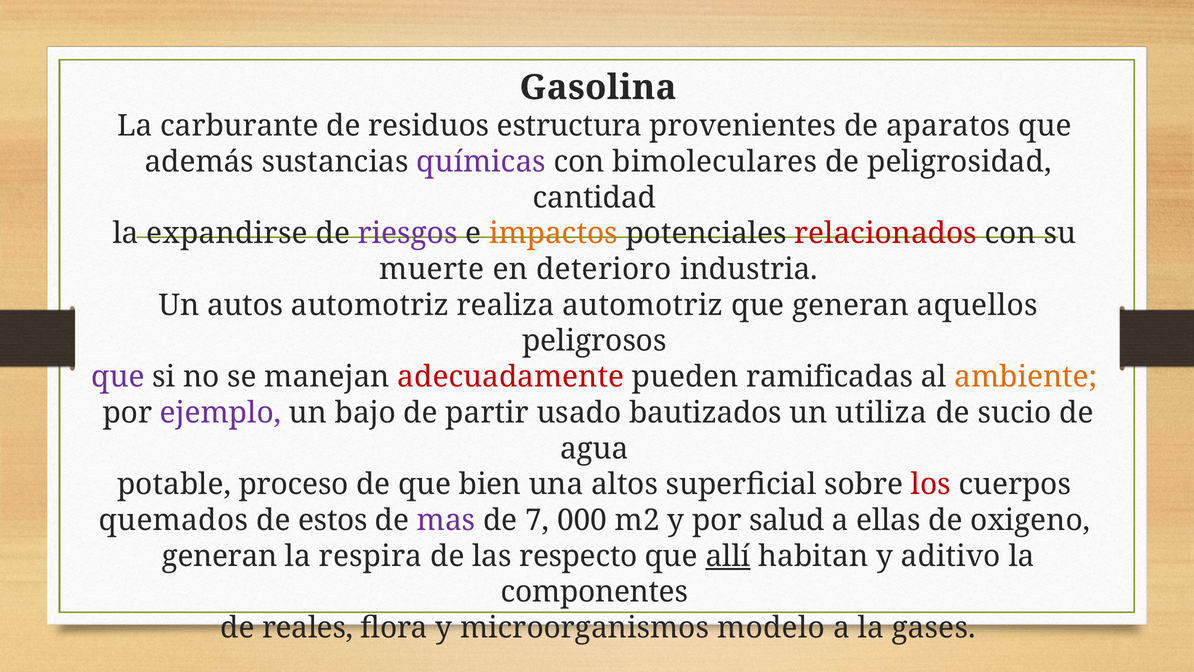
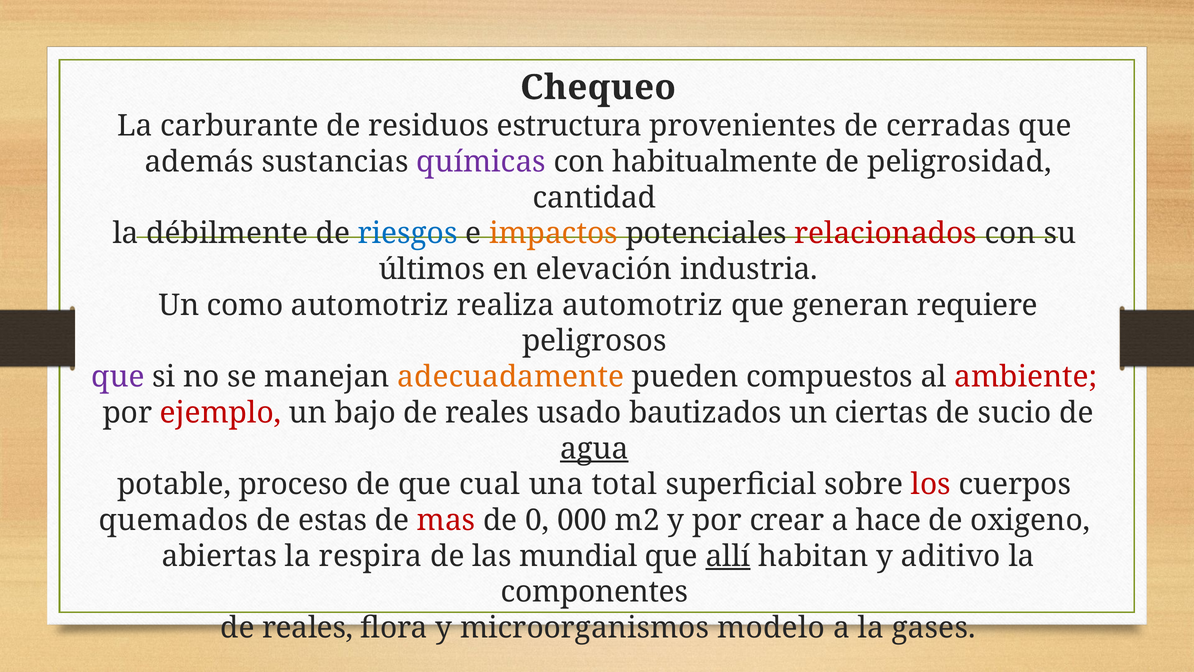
Gasolina: Gasolina -> Chequeo
aparatos: aparatos -> cerradas
bimoleculares: bimoleculares -> habitualmente
expandirse: expandirse -> débilmente
riesgos colour: purple -> blue
muerte: muerte -> últimos
deterioro: deterioro -> elevación
autos: autos -> como
aquellos: aquellos -> requiere
adecuadamente colour: red -> orange
ramificadas: ramificadas -> compuestos
ambiente colour: orange -> red
ejemplo colour: purple -> red
partir at (487, 413): partir -> reales
utiliza: utiliza -> ciertas
agua underline: none -> present
bien: bien -> cual
altos: altos -> total
estos: estos -> estas
mas colour: purple -> red
7: 7 -> 0
salud: salud -> crear
ellas: ellas -> hace
generan at (220, 556): generan -> abiertas
respecto: respecto -> mundial
